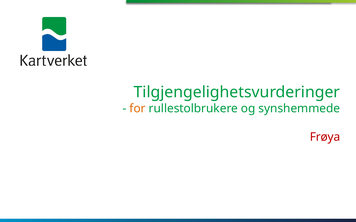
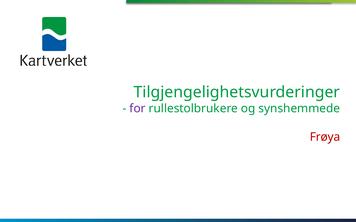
for colour: orange -> purple
